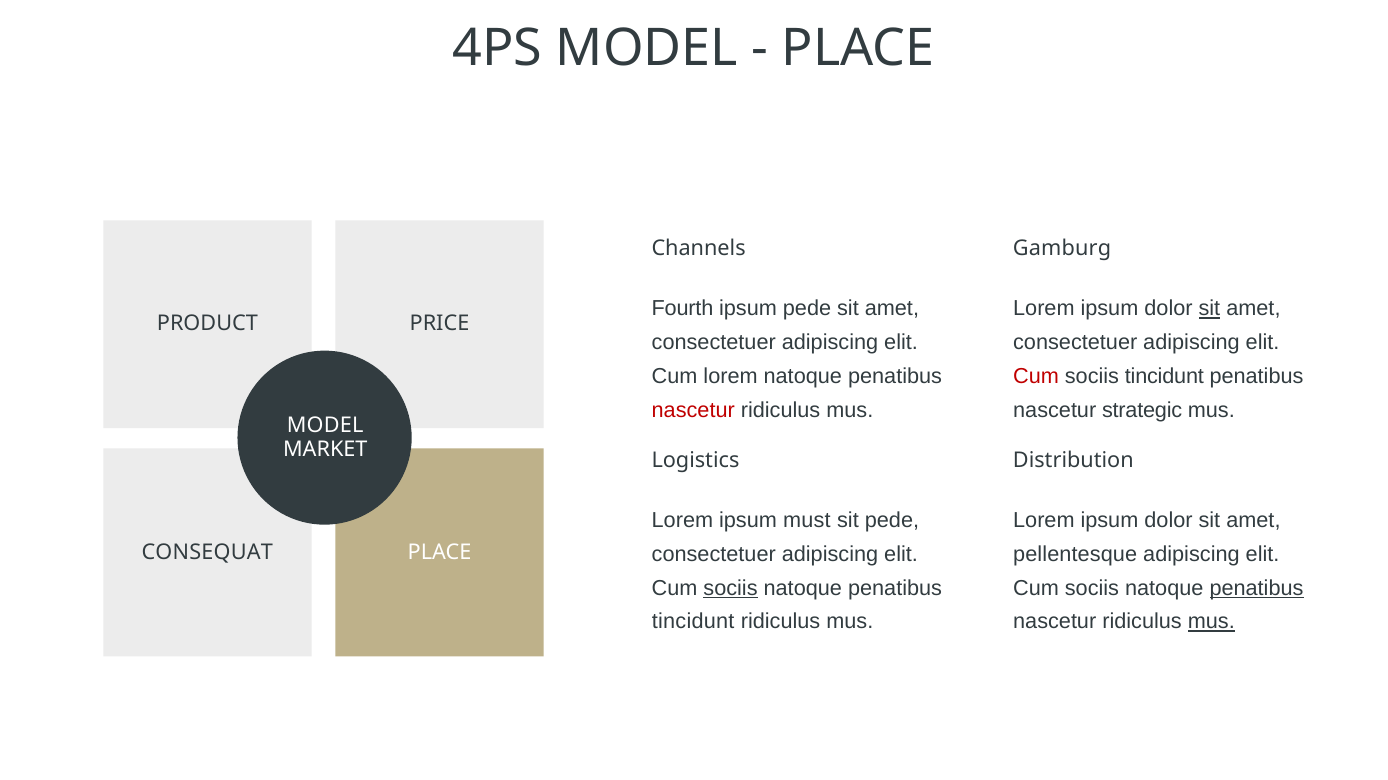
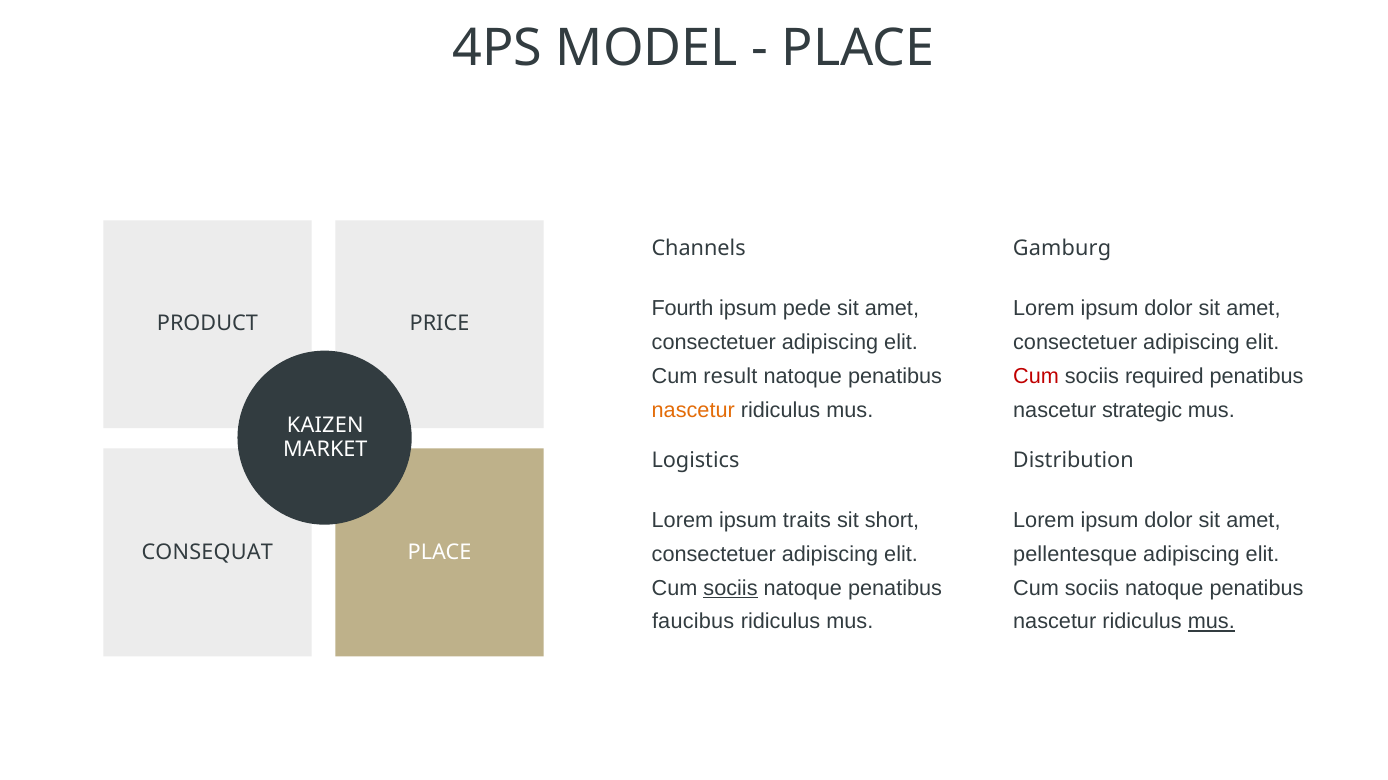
sit at (1209, 309) underline: present -> none
Cum lorem: lorem -> result
sociis tincidunt: tincidunt -> required
nascetur at (693, 410) colour: red -> orange
MODEL at (325, 426): MODEL -> KAIZEN
must: must -> traits
sit pede: pede -> short
penatibus at (1257, 588) underline: present -> none
tincidunt at (693, 622): tincidunt -> faucibus
